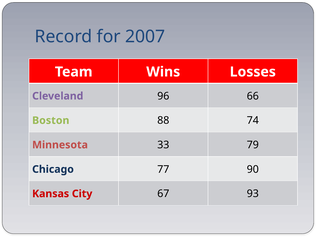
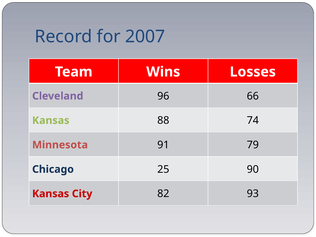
Boston at (51, 120): Boston -> Kansas
33: 33 -> 91
77: 77 -> 25
67: 67 -> 82
